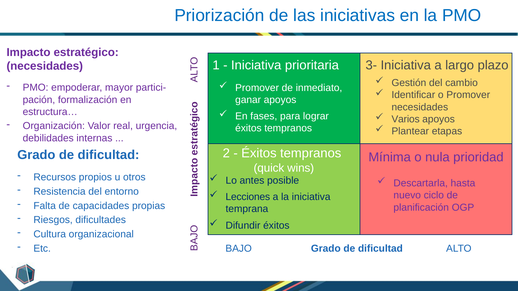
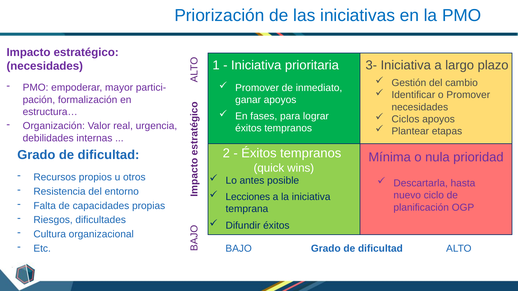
Varios: Varios -> Ciclos
